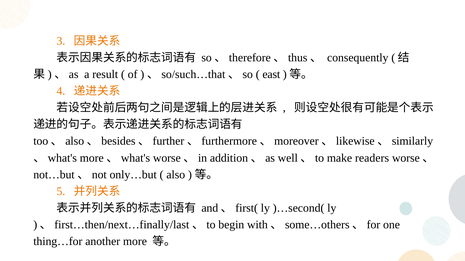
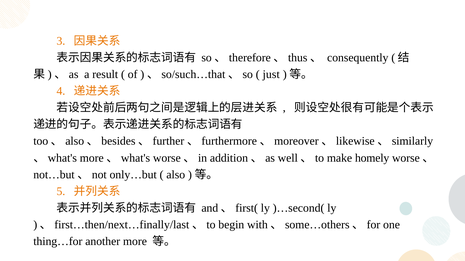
east: east -> just
readers: readers -> homely
